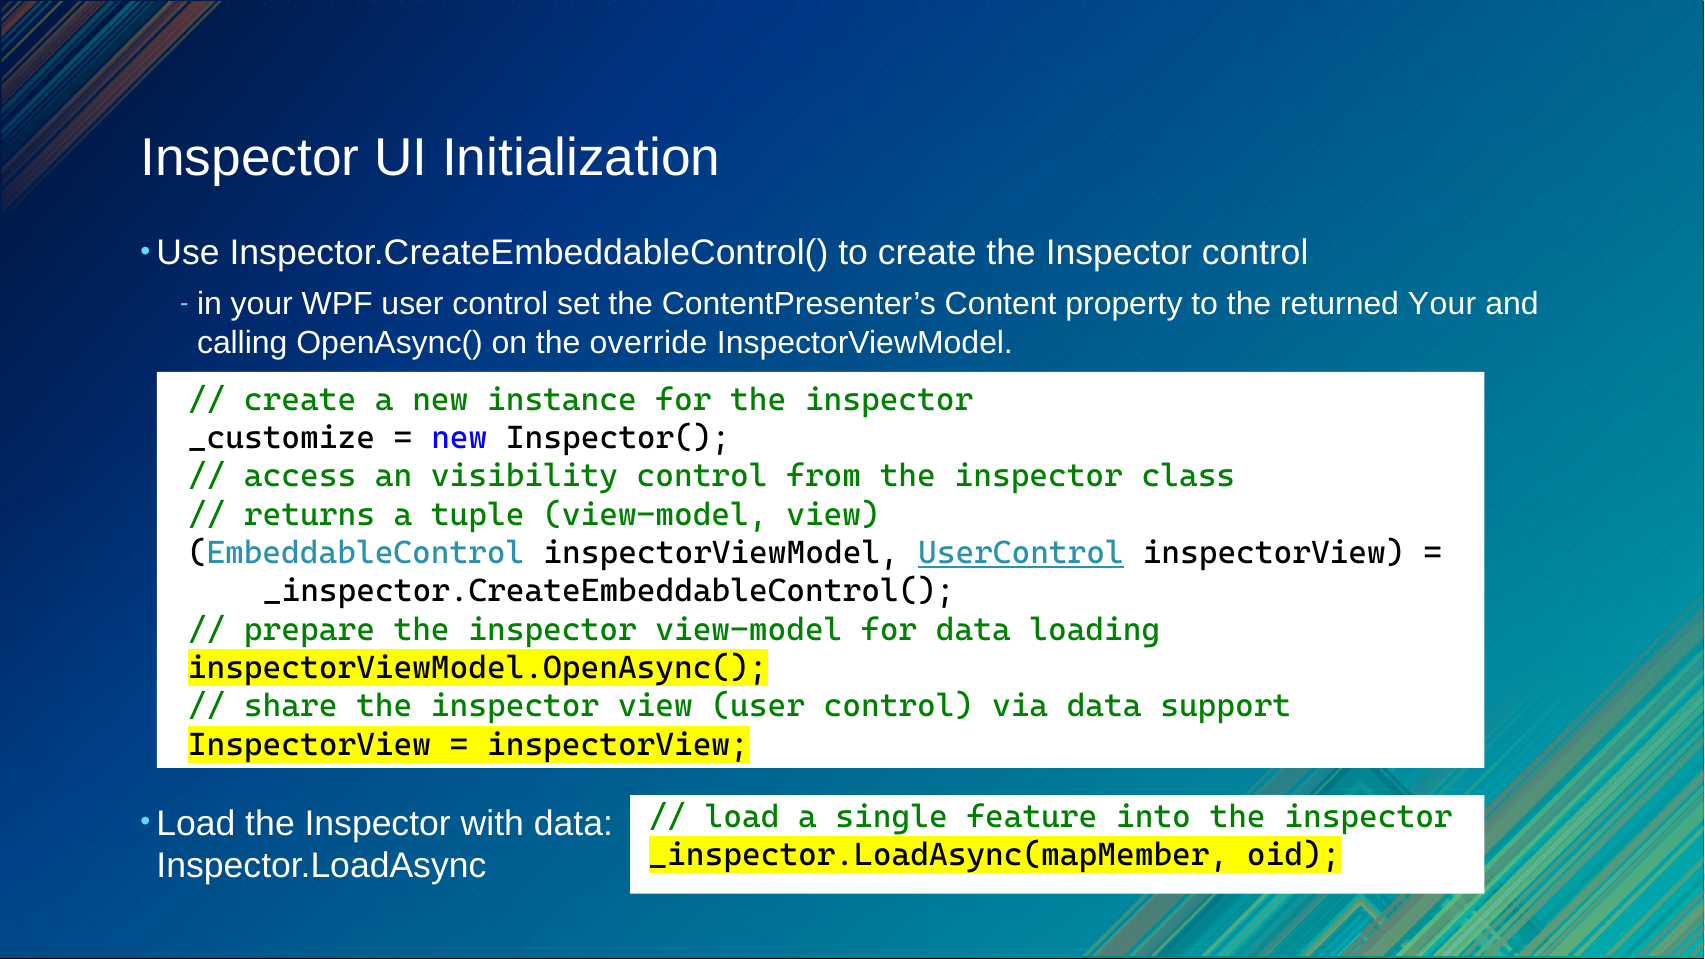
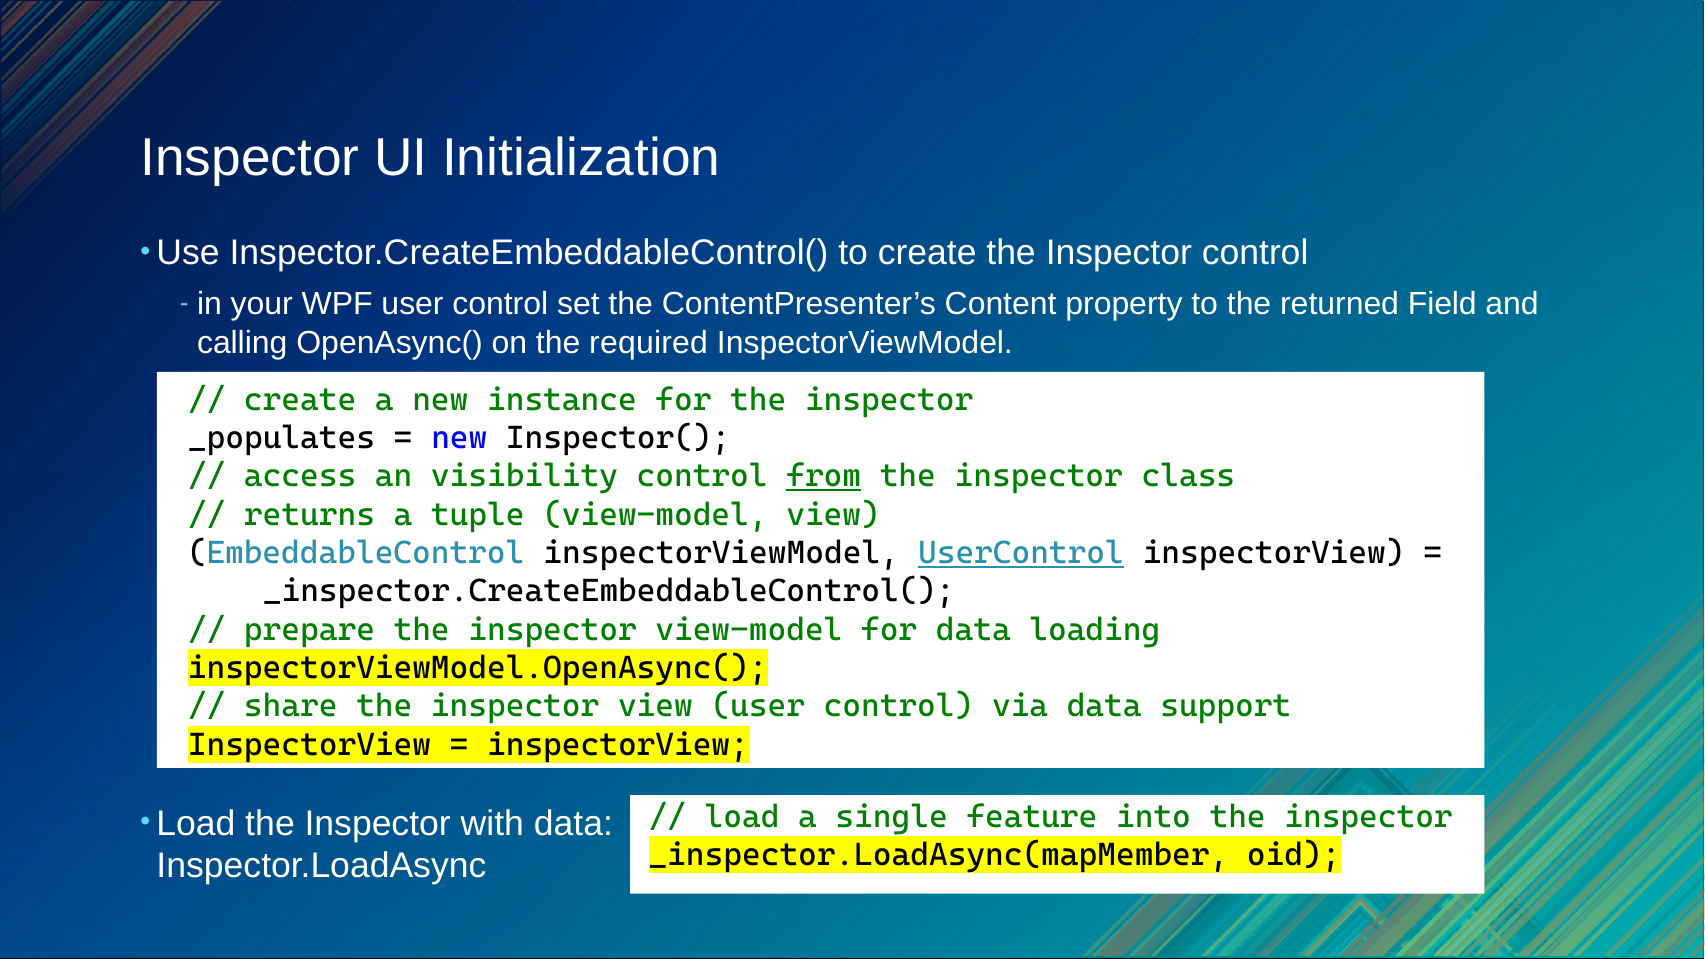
returned Your: Your -> Field
override: override -> required
_customize: _customize -> _populates
from underline: none -> present
